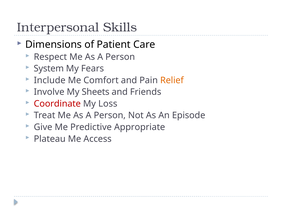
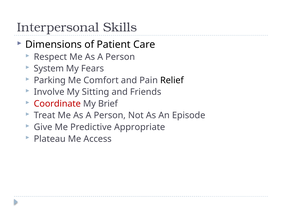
Include: Include -> Parking
Relief colour: orange -> black
Sheets: Sheets -> Sitting
Loss: Loss -> Brief
